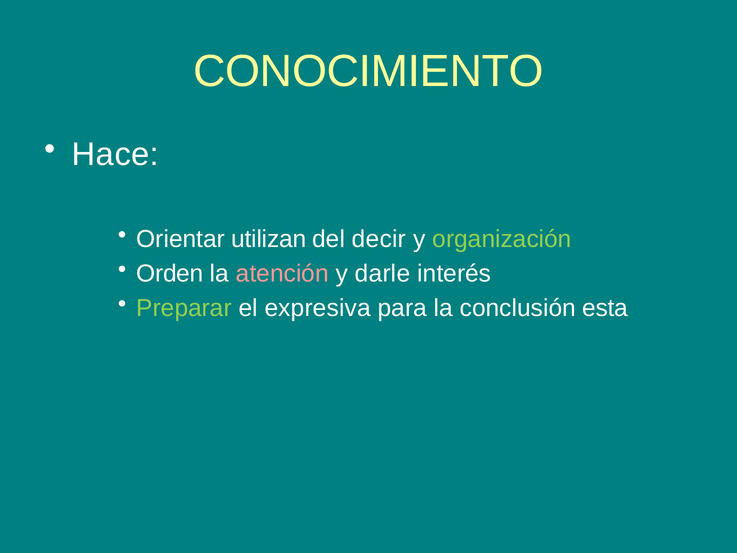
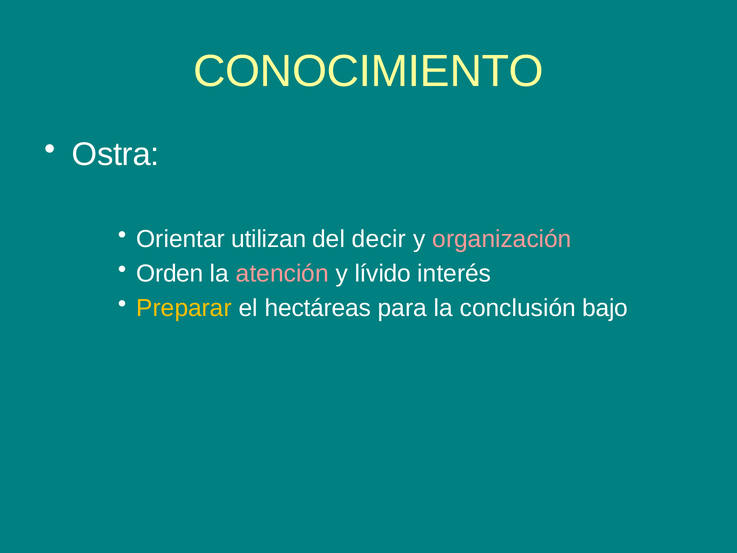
Hace: Hace -> Ostra
organización colour: light green -> pink
darle: darle -> lívido
Preparar colour: light green -> yellow
expresiva: expresiva -> hectáreas
esta: esta -> bajo
